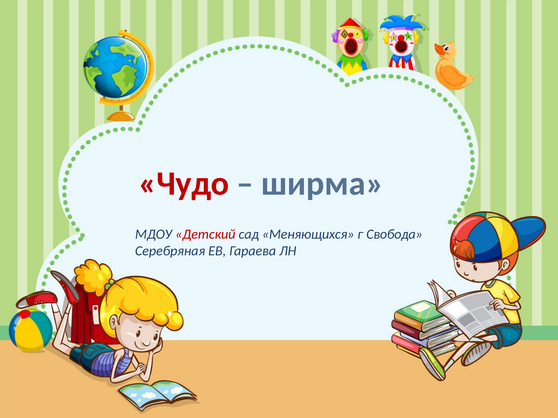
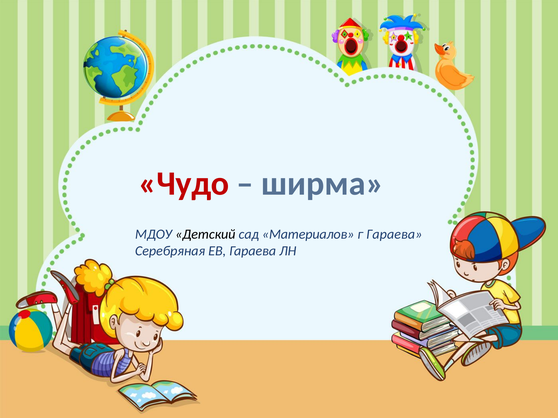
Детский colour: red -> black
Меняющихся: Меняющихся -> Материалов
г Свобода: Свобода -> Гараева
